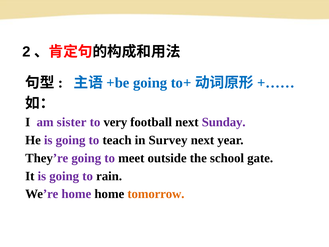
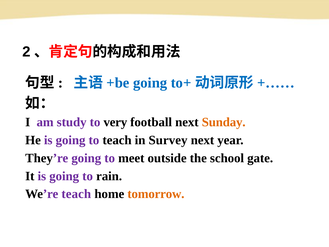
sister: sister -> study
Sunday colour: purple -> orange
We’re home: home -> teach
